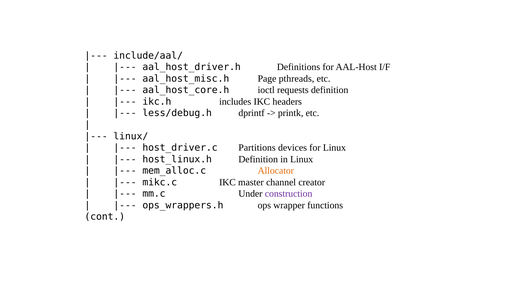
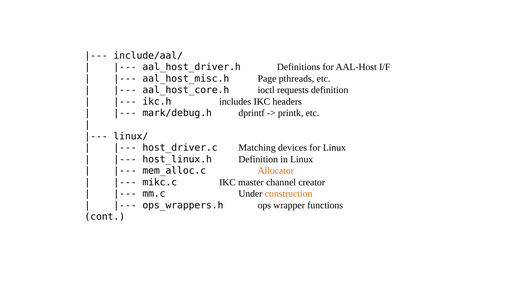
less/debug.h: less/debug.h -> mark/debug.h
Partitions: Partitions -> Matching
construction colour: purple -> orange
